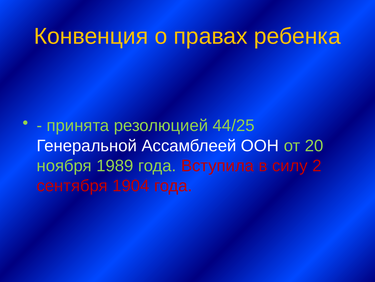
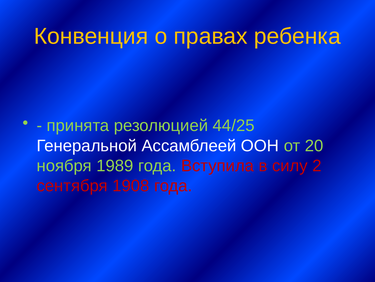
1904: 1904 -> 1908
